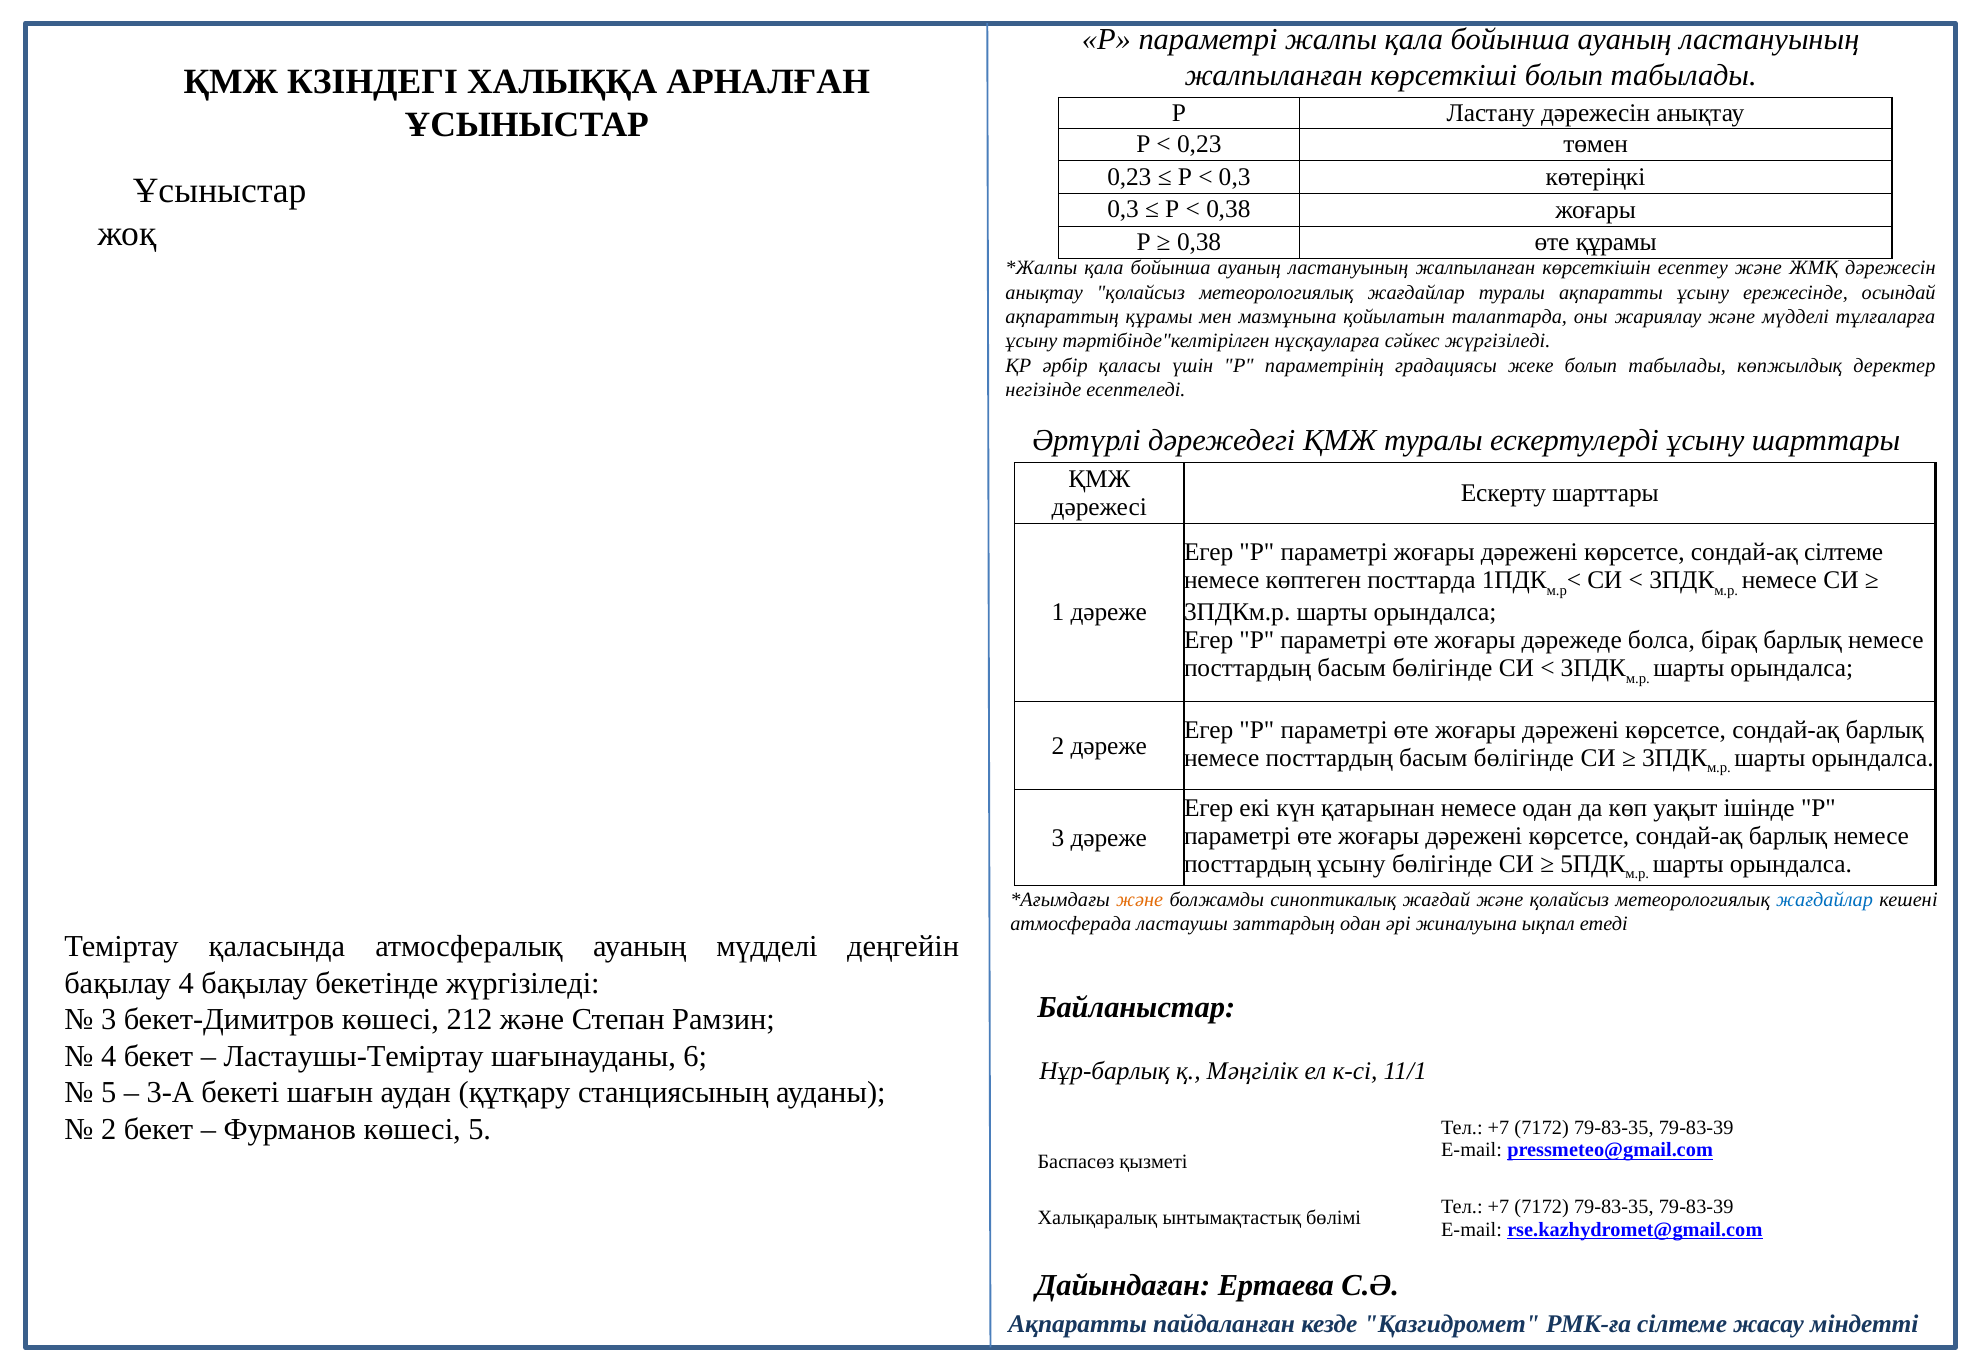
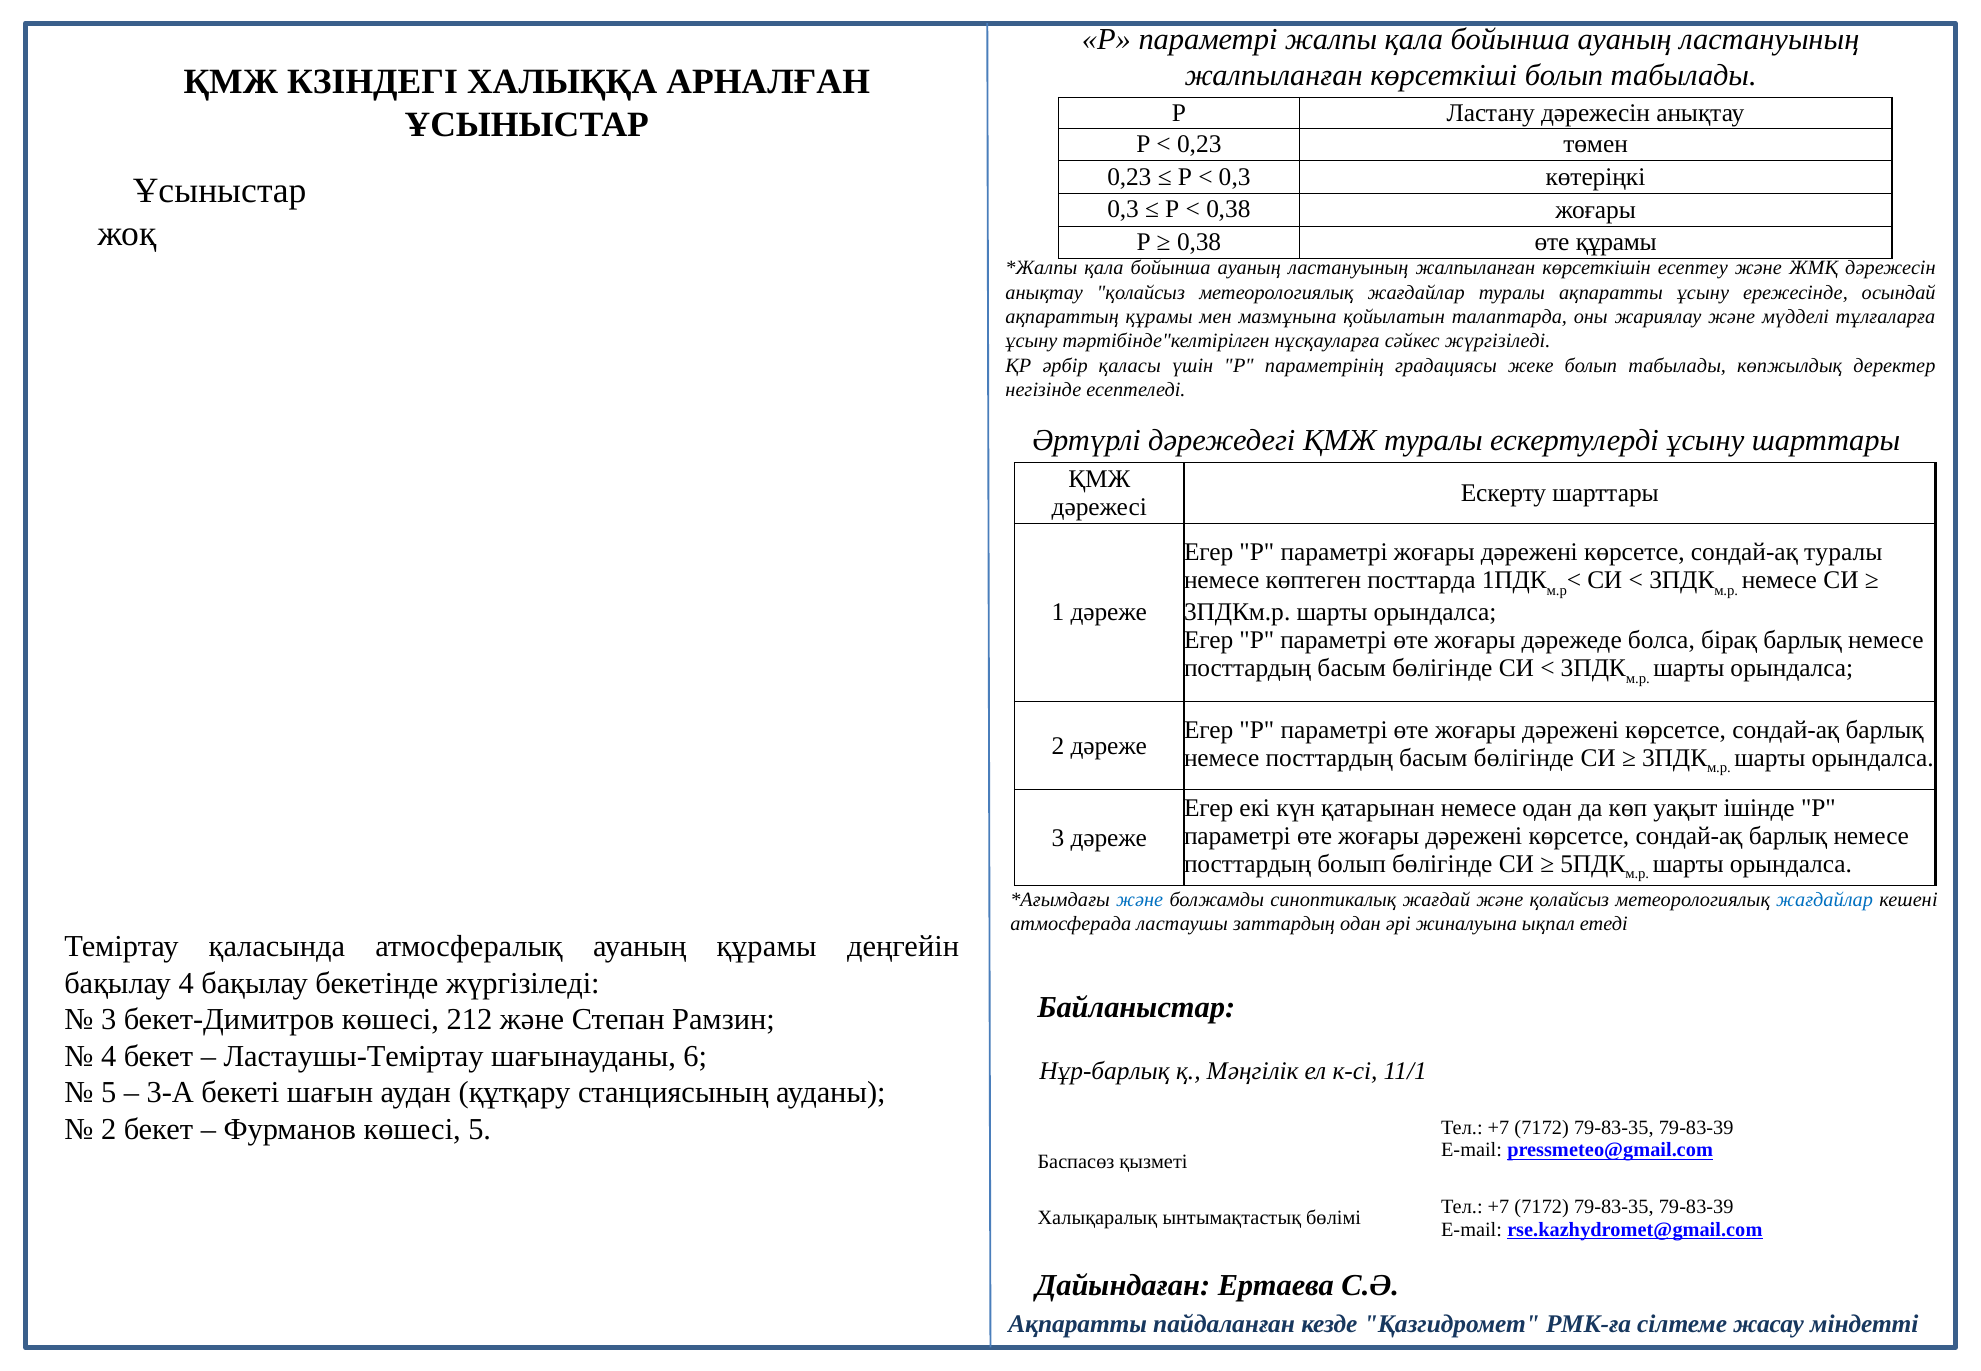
сондай-ақ сілтеме: сілтеме -> туралы
посттардың ұсыну: ұсыну -> болып
және at (1140, 900) colour: orange -> blue
ауаның мүдделі: мүдделі -> құрамы
